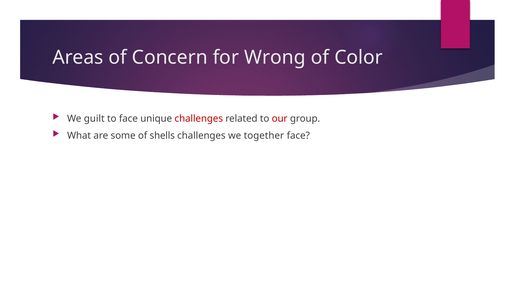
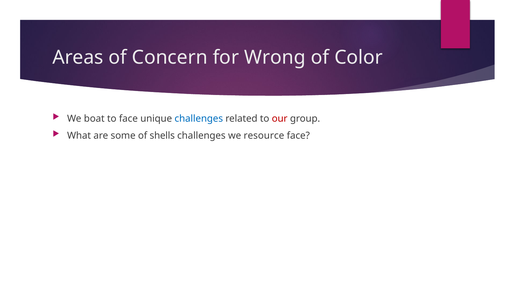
guilt: guilt -> boat
challenges at (199, 118) colour: red -> blue
together: together -> resource
